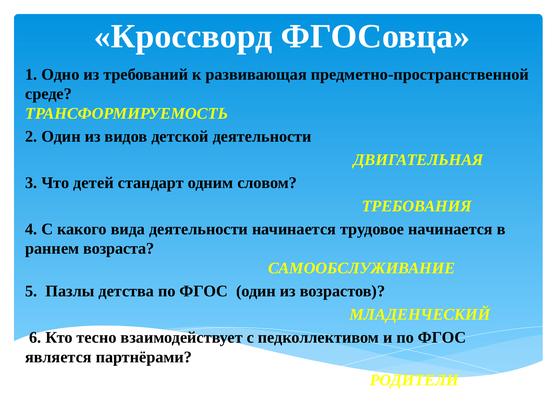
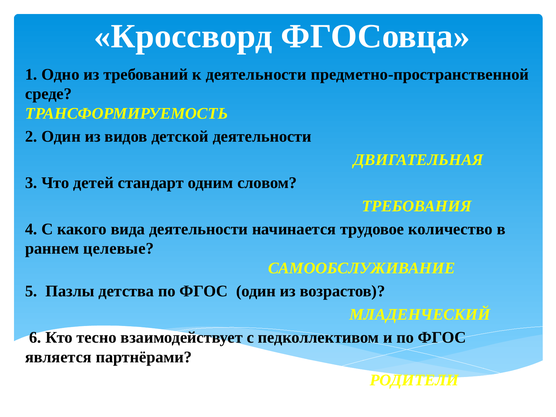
к развивающая: развивающая -> деятельности
трудовое начинается: начинается -> количество
возраста: возраста -> целевые
